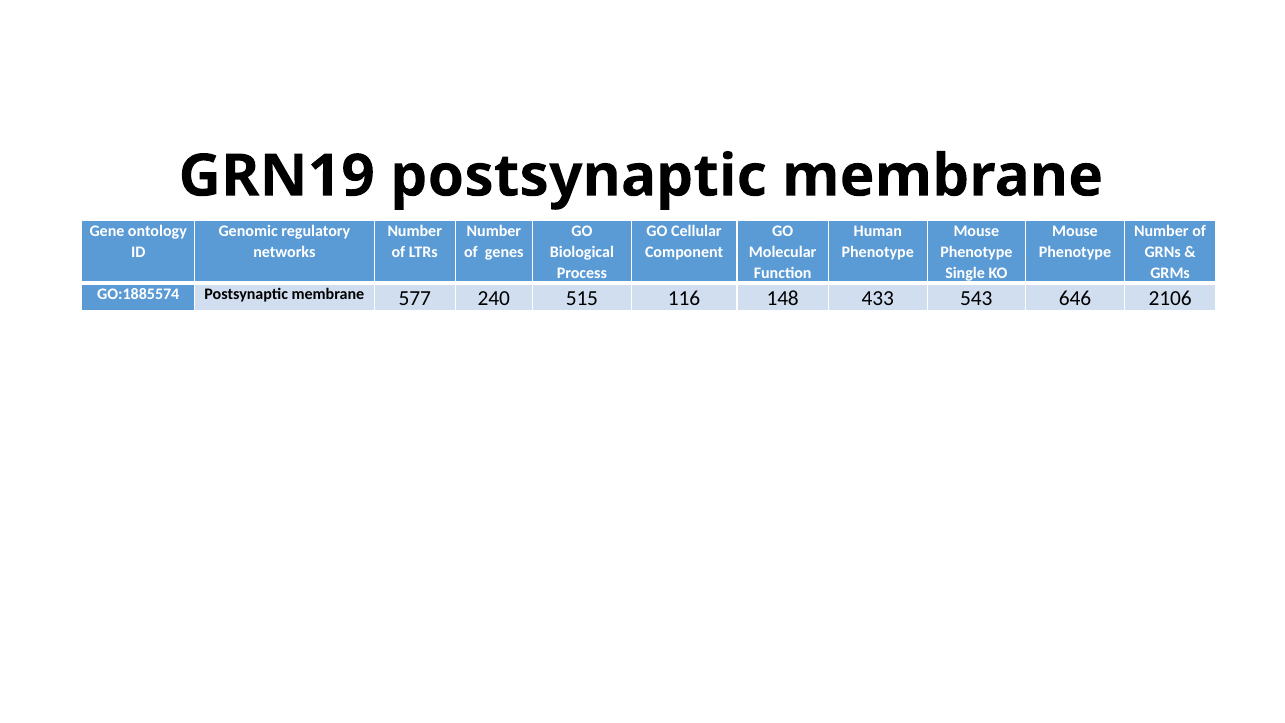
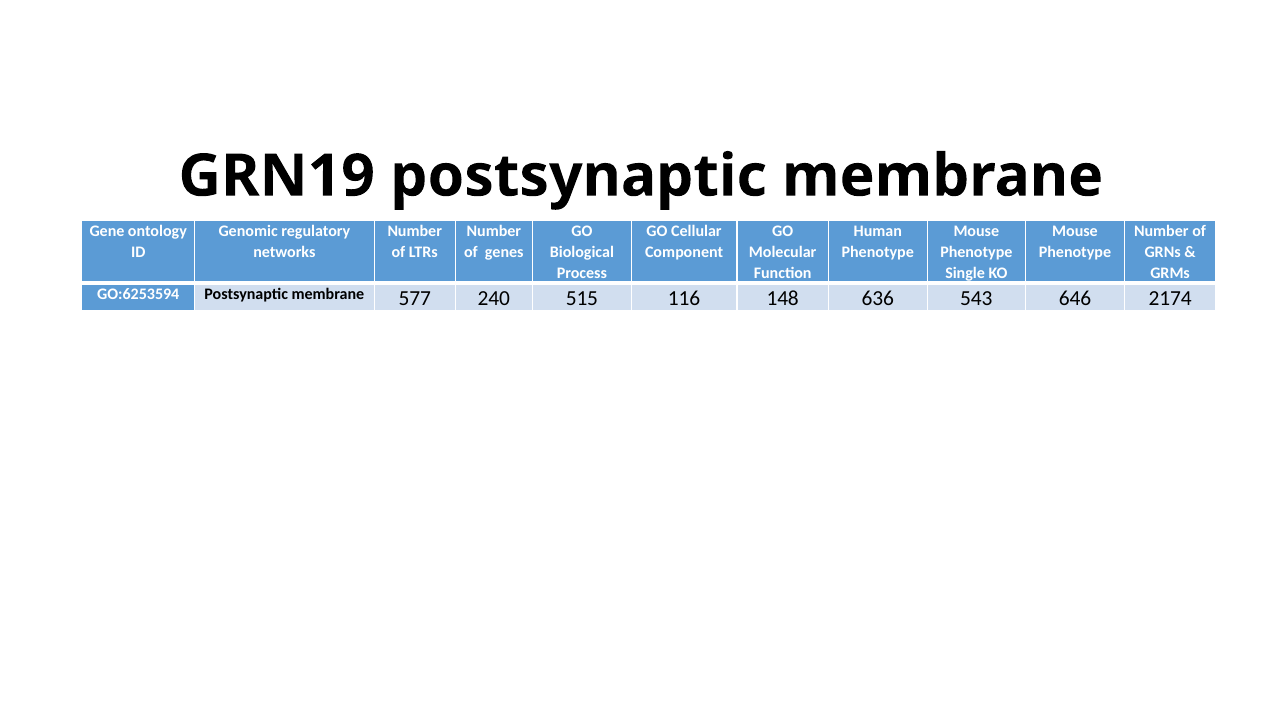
GO:1885574: GO:1885574 -> GO:6253594
433: 433 -> 636
2106: 2106 -> 2174
